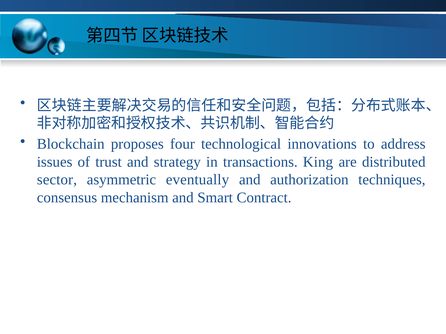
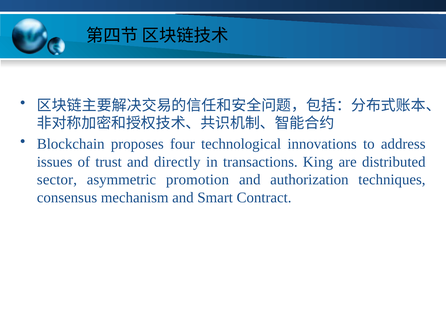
strategy: strategy -> directly
eventually: eventually -> promotion
